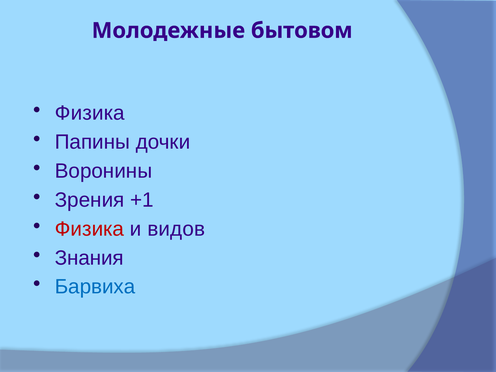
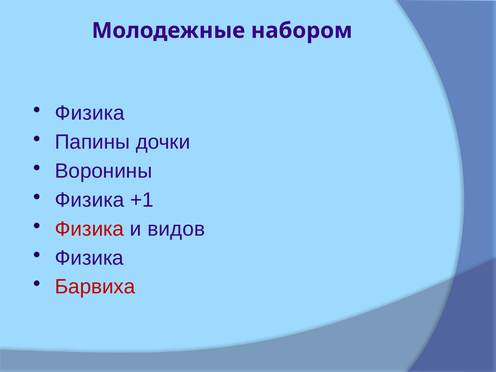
бытовом: бытовом -> набором
Зрения at (90, 200): Зрения -> Физика
Знания at (89, 258): Знания -> Физика
Барвиха colour: blue -> red
